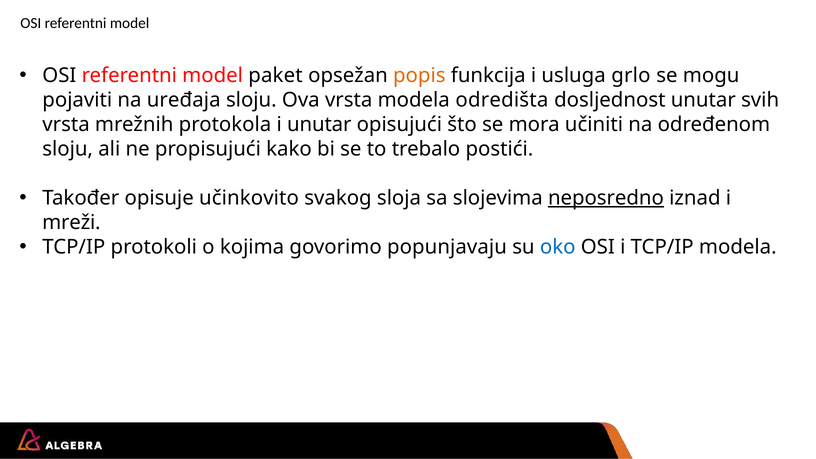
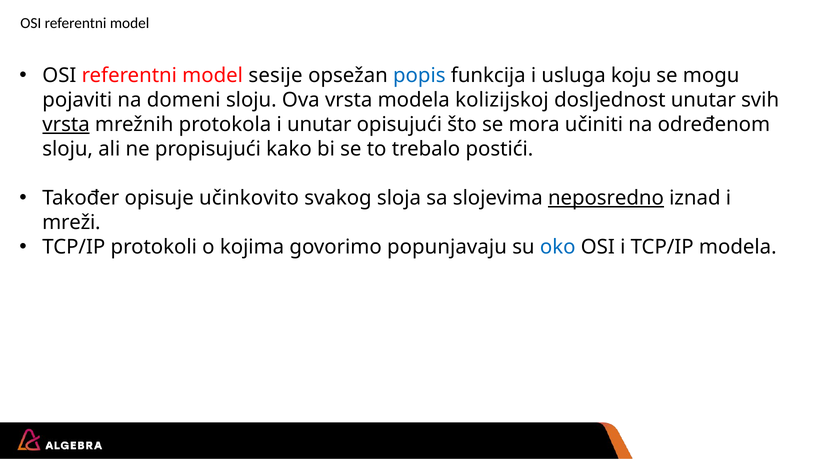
paket: paket -> sesije
popis colour: orange -> blue
grlo: grlo -> koju
uređaja: uređaja -> domeni
odredišta: odredišta -> kolizijskoj
vrsta at (66, 125) underline: none -> present
